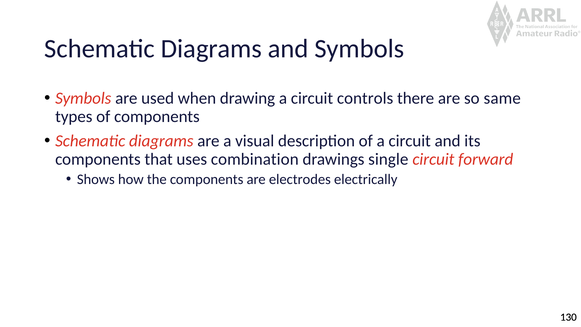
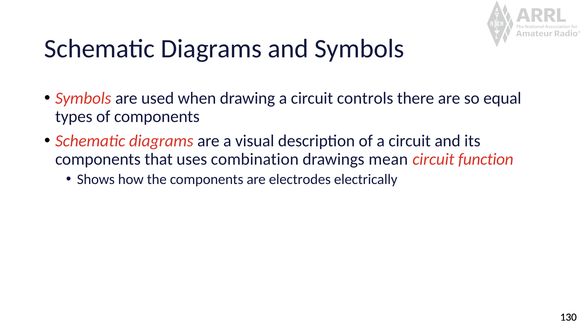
same: same -> equal
single: single -> mean
forward: forward -> function
